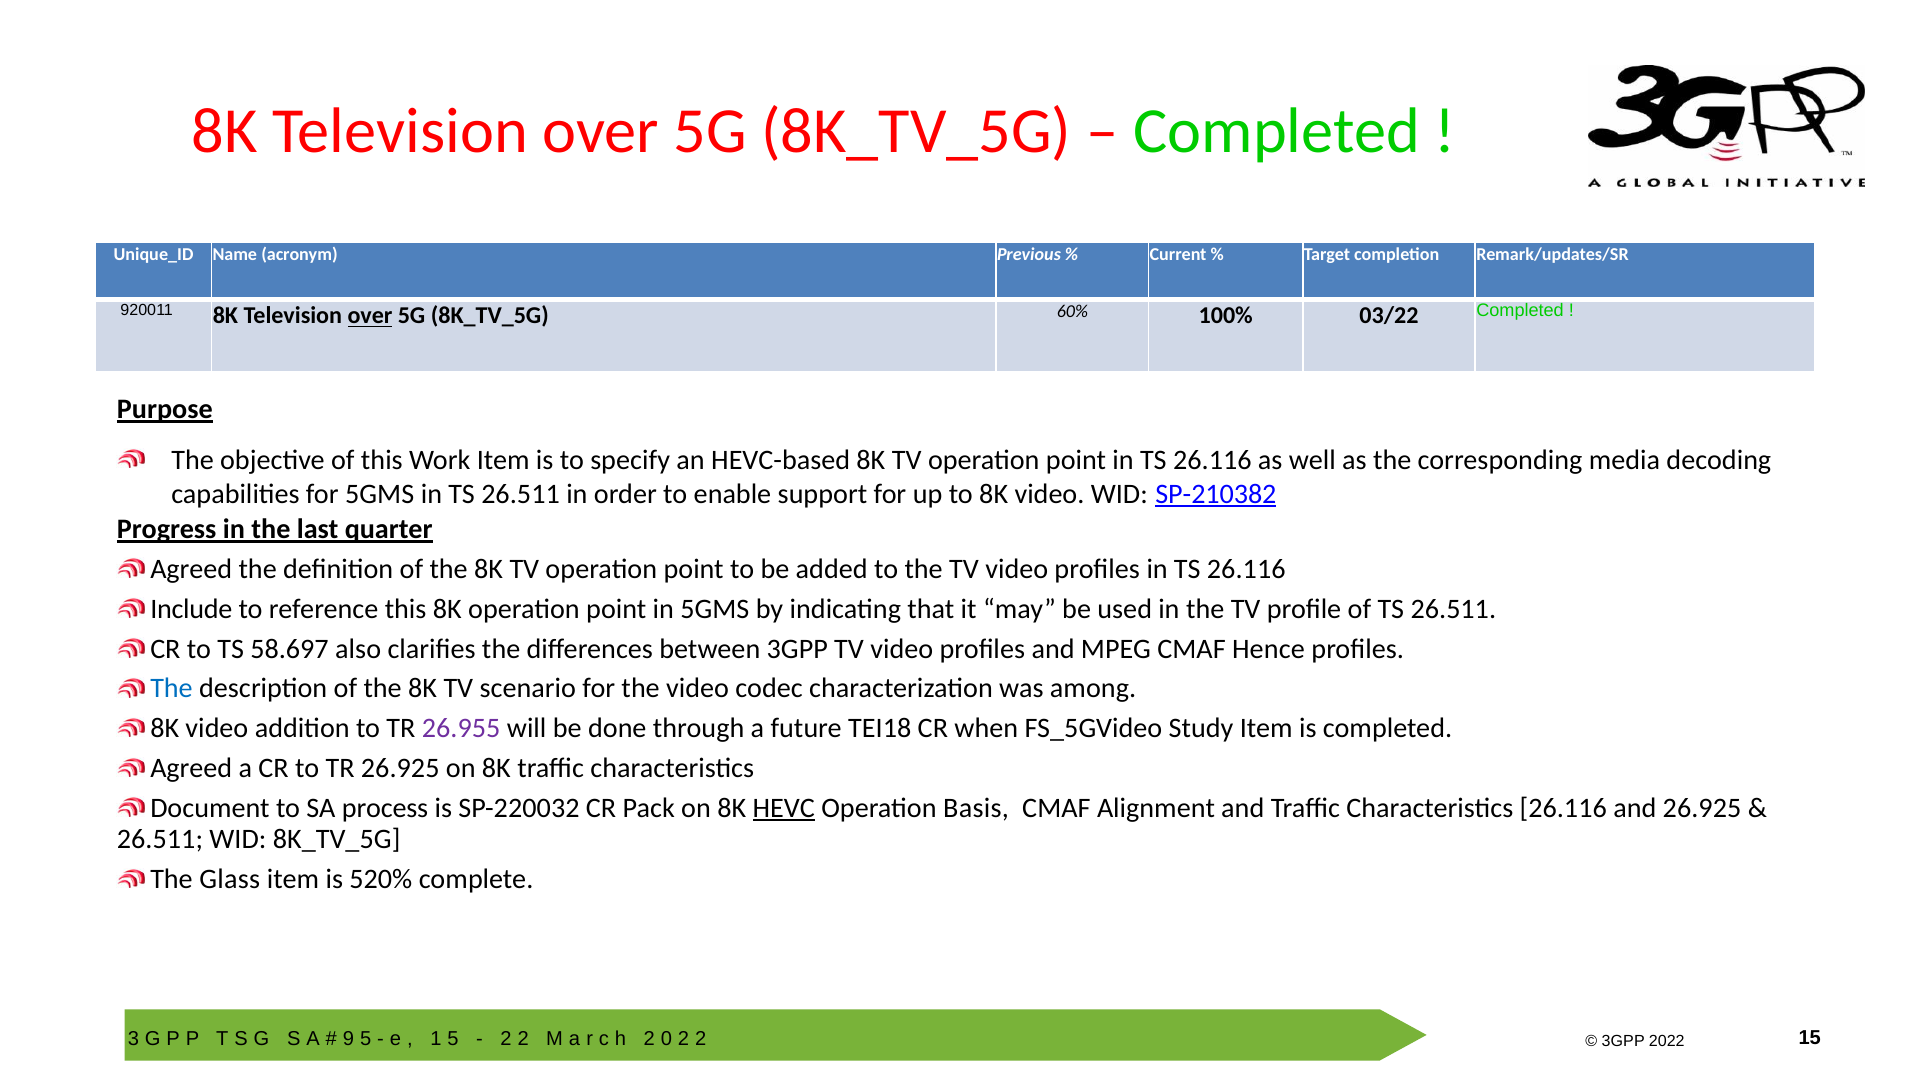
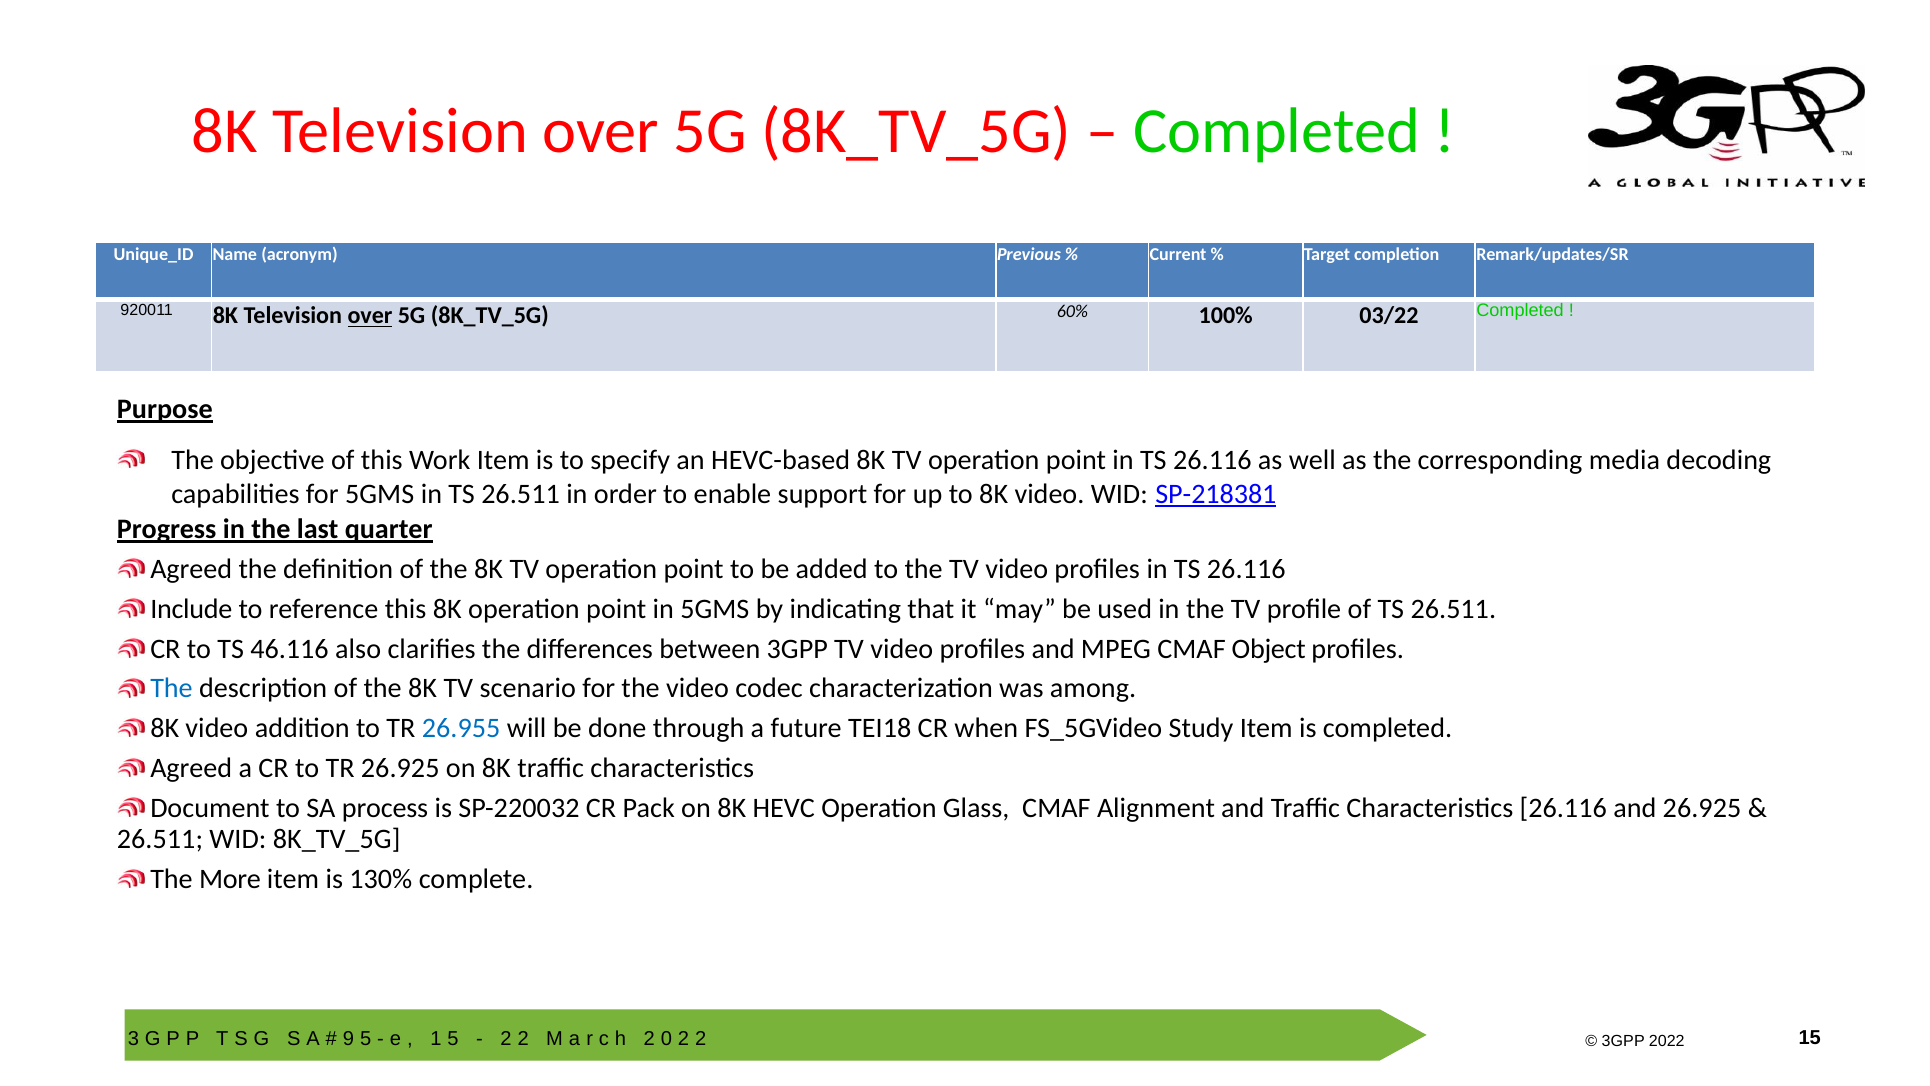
SP-210382: SP-210382 -> SP-218381
58.697: 58.697 -> 46.116
Hence: Hence -> Object
26.955 colour: purple -> blue
HEVC underline: present -> none
Basis: Basis -> Glass
Glass: Glass -> More
520%: 520% -> 130%
